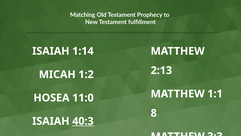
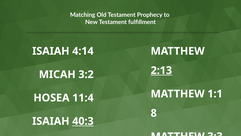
1:14: 1:14 -> 4:14
2:13 underline: none -> present
1:2: 1:2 -> 3:2
11:0: 11:0 -> 11:4
